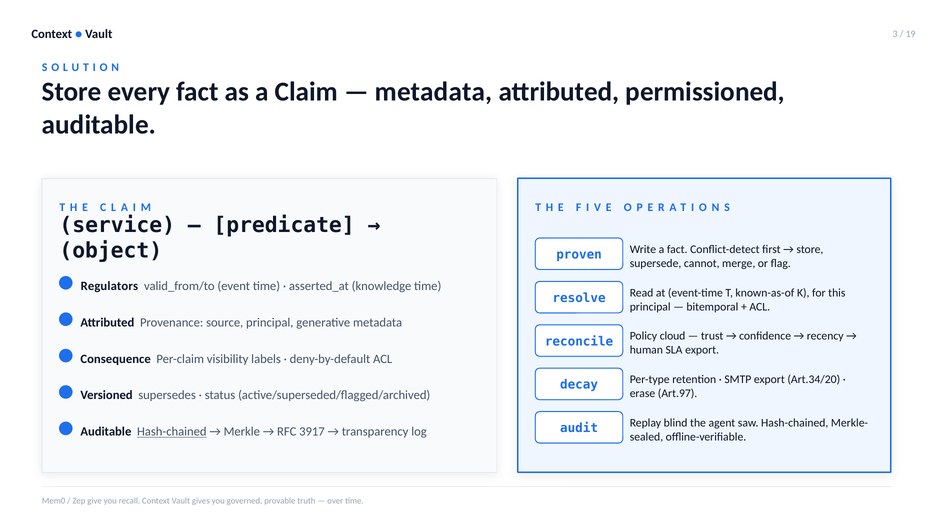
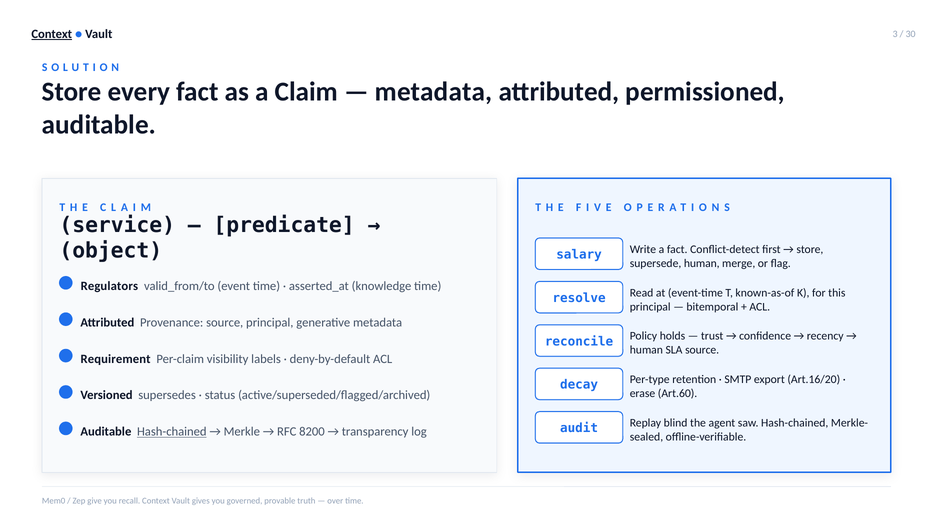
Context at (52, 34) underline: none -> present
19: 19 -> 30
proven: proven -> salary
supersede cannot: cannot -> human
cloud: cloud -> holds
SLA export: export -> source
Consequence: Consequence -> Requirement
Art.34/20: Art.34/20 -> Art.16/20
Art.97: Art.97 -> Art.60
3917: 3917 -> 8200
